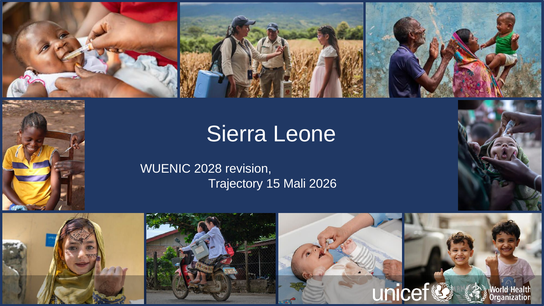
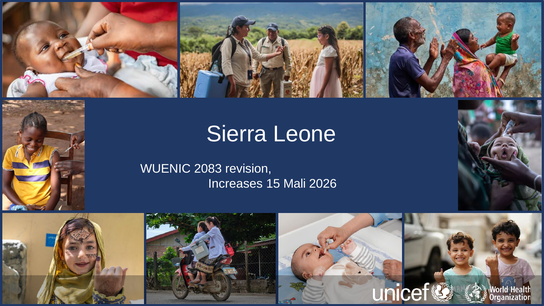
2028: 2028 -> 2083
Trajectory: Trajectory -> Increases
